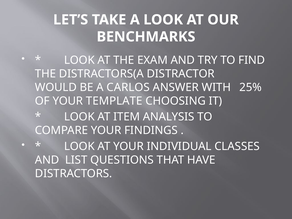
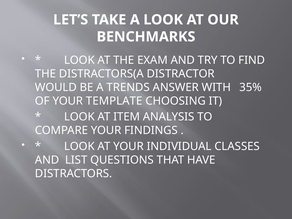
CARLOS: CARLOS -> TRENDS
25%: 25% -> 35%
